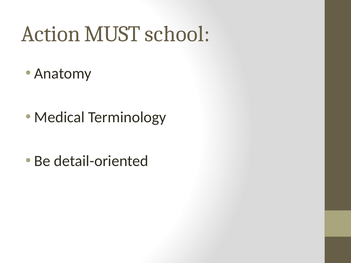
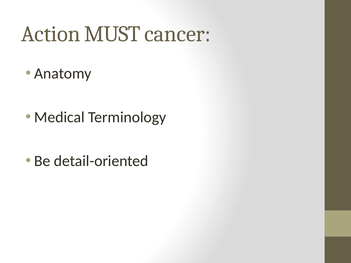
school: school -> cancer
